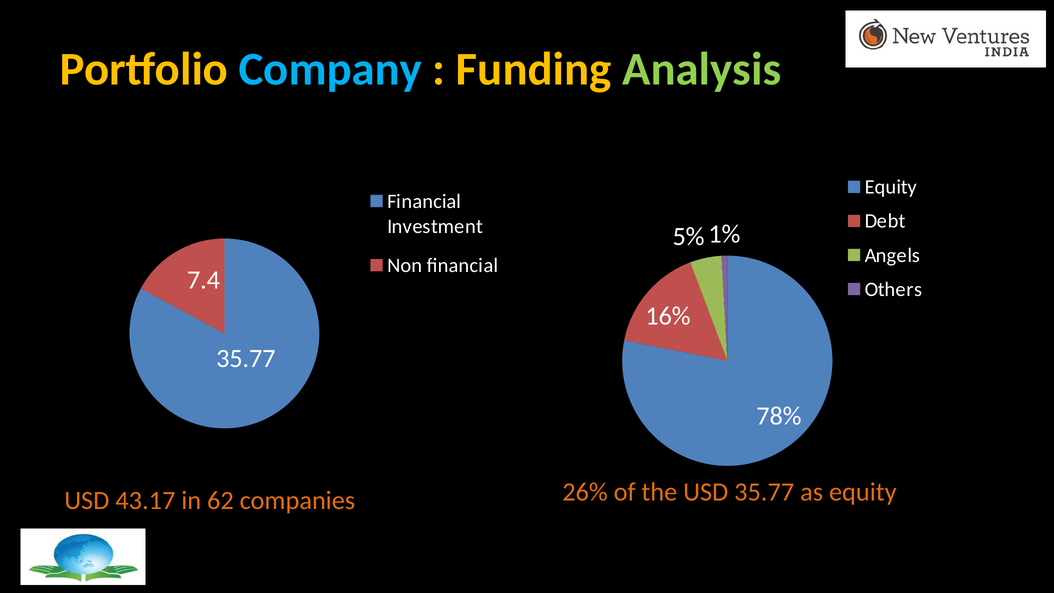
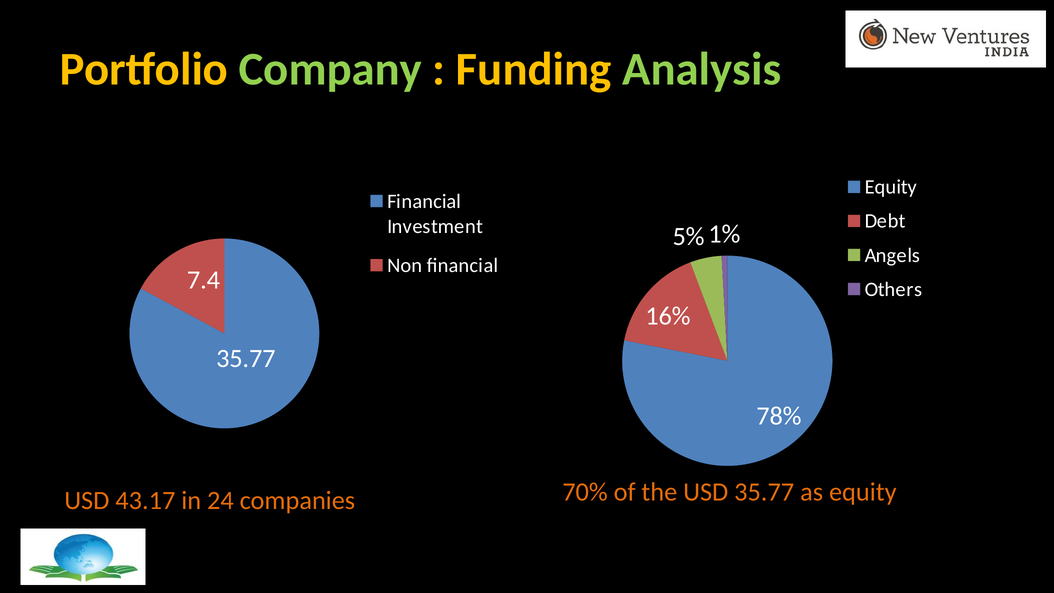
Company colour: light blue -> light green
26%: 26% -> 70%
62: 62 -> 24
